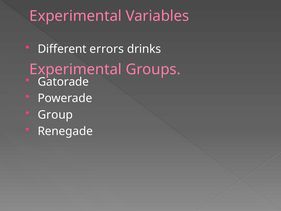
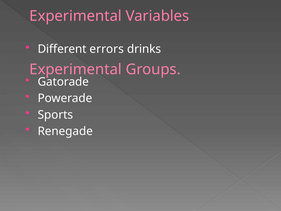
Group: Group -> Sports
